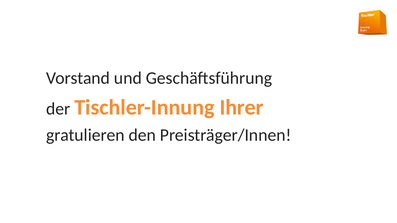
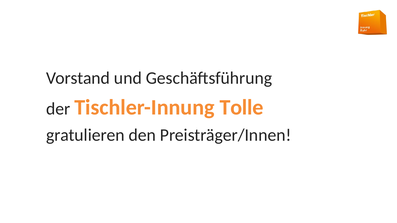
Ihrer: Ihrer -> Tolle
